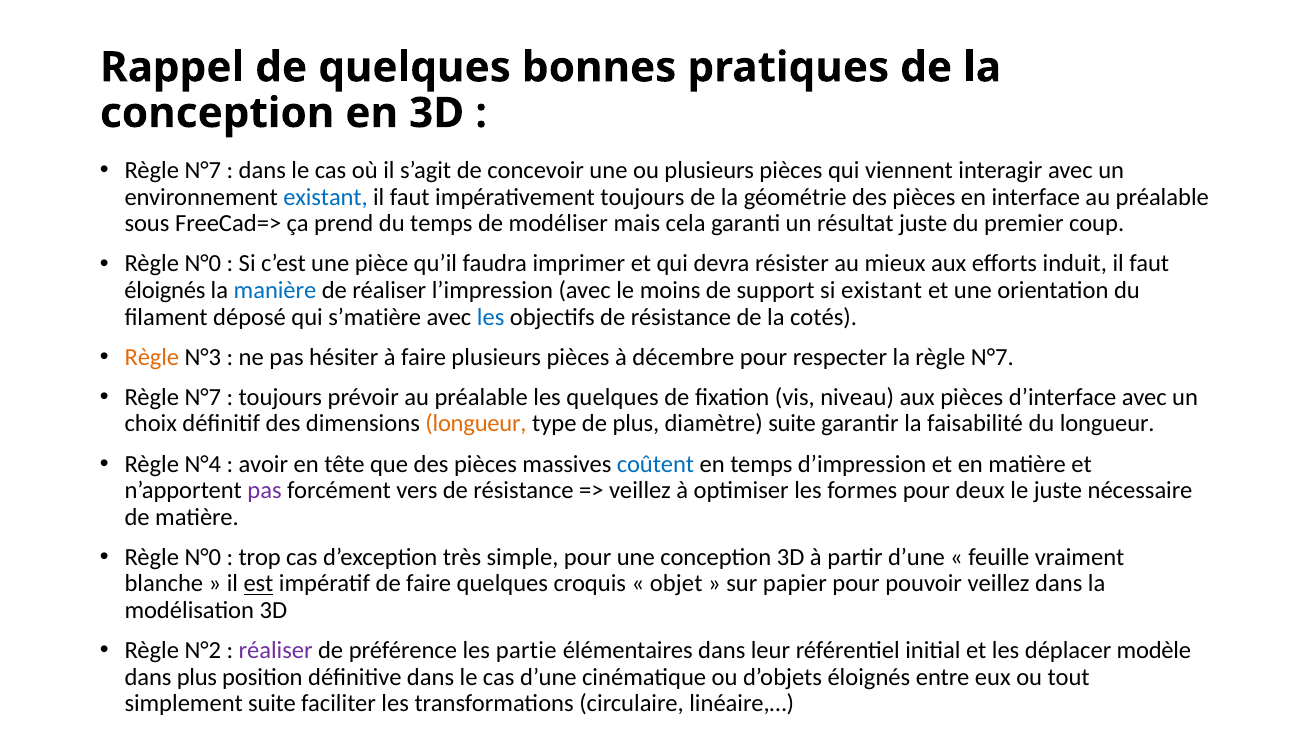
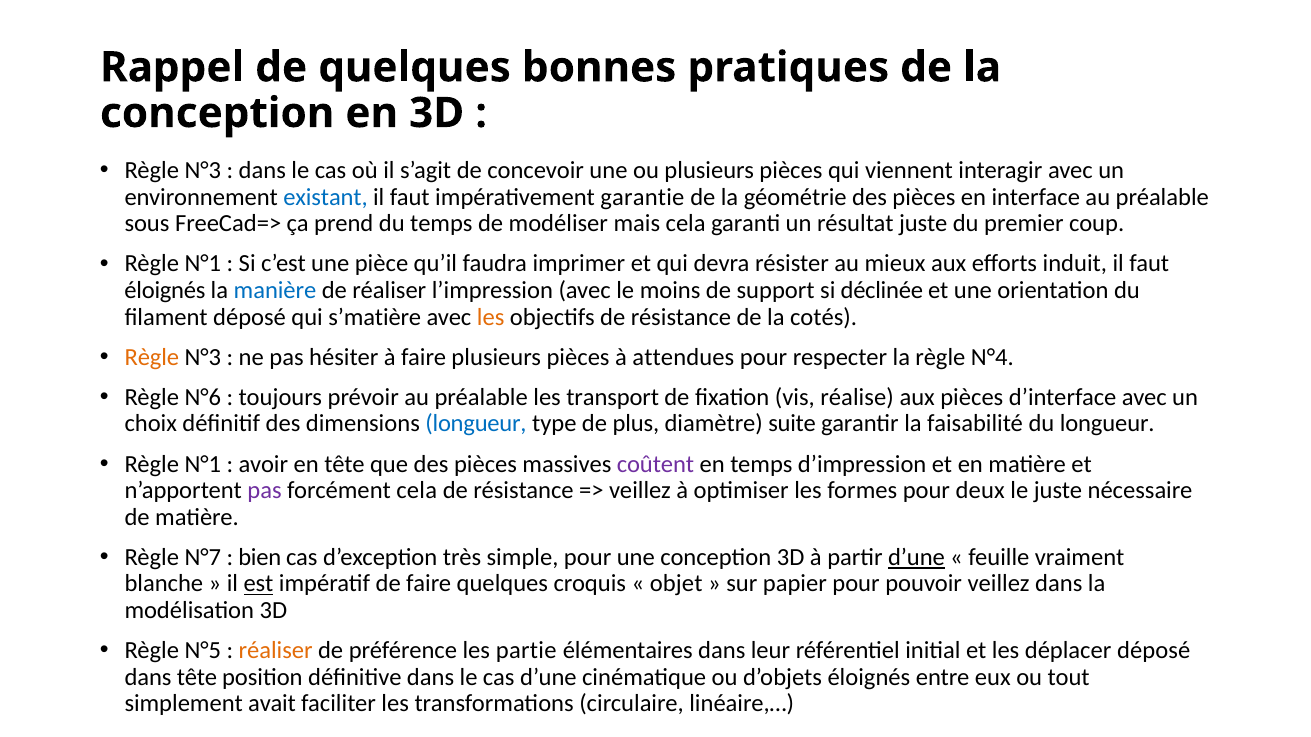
N°7 at (203, 171): N°7 -> N°3
impérativement toujours: toujours -> garantie
N°0 at (203, 264): N°0 -> N°1
si existant: existant -> déclinée
les at (491, 317) colour: blue -> orange
décembre: décembre -> attendues
la règle N°7: N°7 -> N°4
N°7 at (203, 398): N°7 -> N°6
les quelques: quelques -> transport
niveau: niveau -> réalise
longueur at (476, 424) colour: orange -> blue
N°4 at (203, 464): N°4 -> N°1
coûtent colour: blue -> purple
forcément vers: vers -> cela
N°0 at (203, 558): N°0 -> N°7
trop: trop -> bien
d’une at (916, 558) underline: none -> present
N°2: N°2 -> N°5
réaliser at (276, 651) colour: purple -> orange
déplacer modèle: modèle -> déposé
dans plus: plus -> tête
simplement suite: suite -> avait
